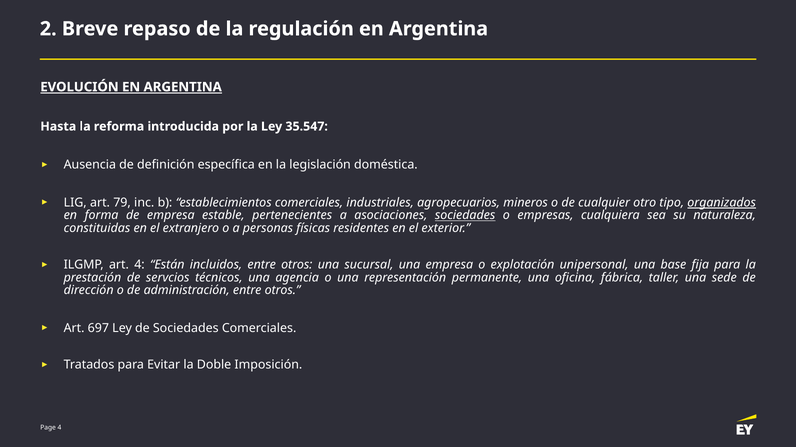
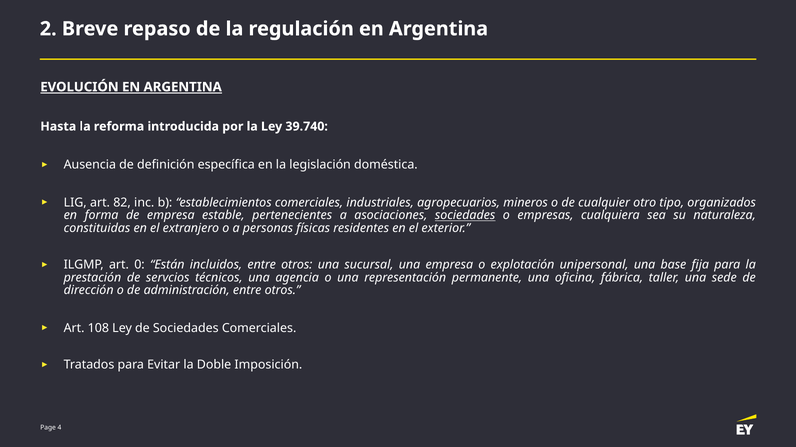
35.547: 35.547 -> 39.740
79: 79 -> 82
organizados underline: present -> none
art 4: 4 -> 0
697: 697 -> 108
